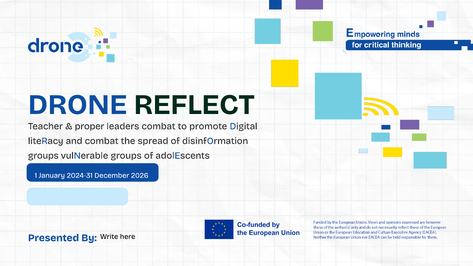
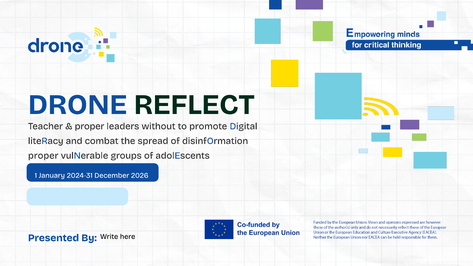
leaders combat: combat -> without
groups at (43, 156): groups -> proper
